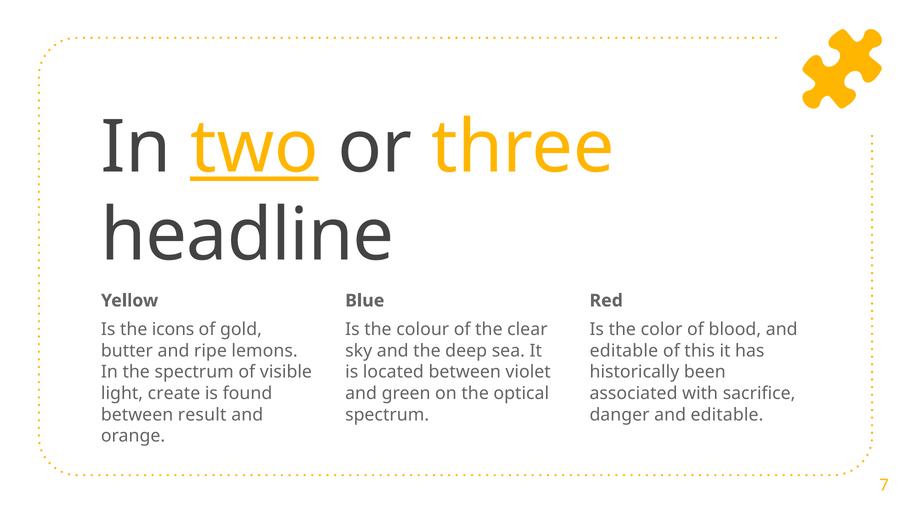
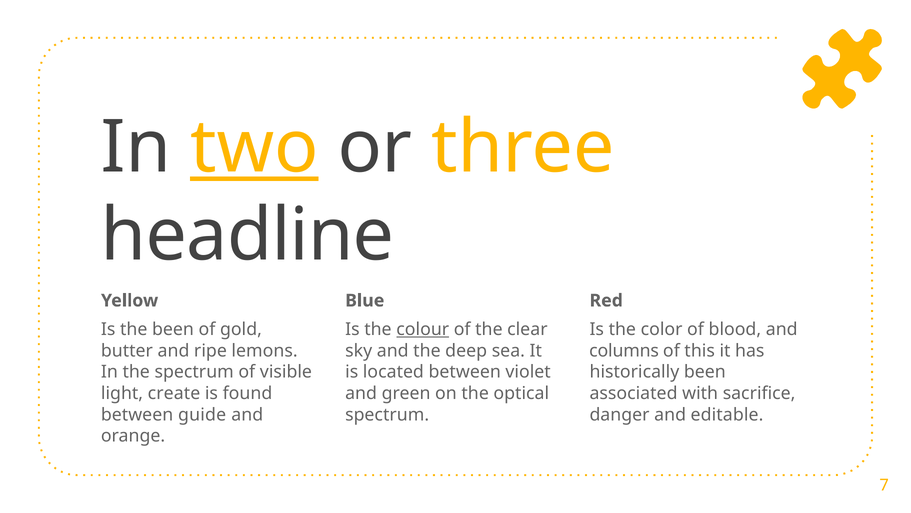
the icons: icons -> been
colour underline: none -> present
editable at (624, 350): editable -> columns
result: result -> guide
